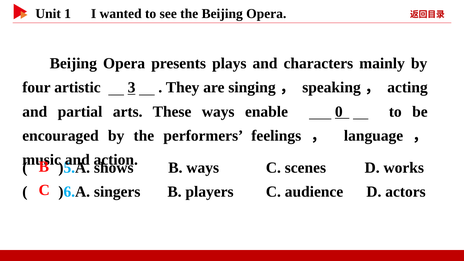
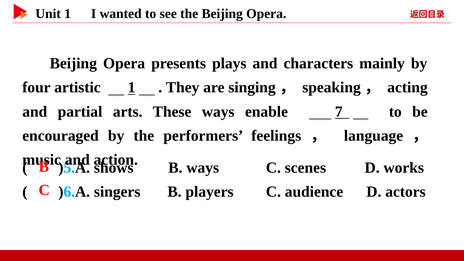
artistic 3: 3 -> 1
0: 0 -> 7
